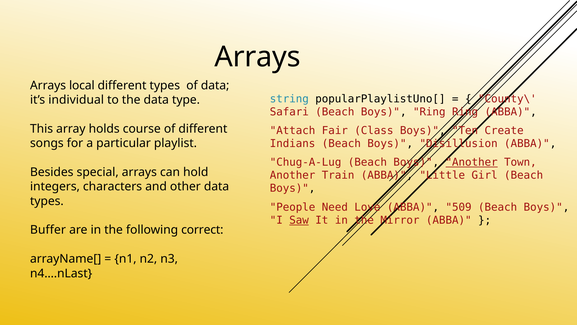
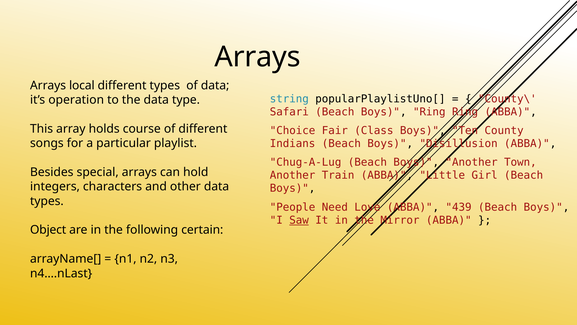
individual: individual -> operation
Attach: Attach -> Choice
Create: Create -> County
Another at (472, 162) underline: present -> none
509: 509 -> 439
Buffer: Buffer -> Object
correct: correct -> certain
